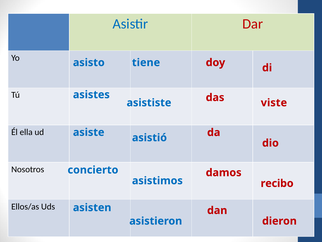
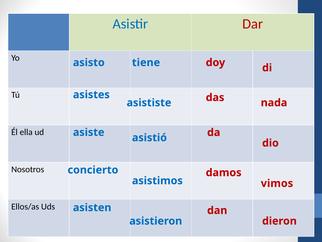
viste: viste -> nada
recibo: recibo -> vimos
